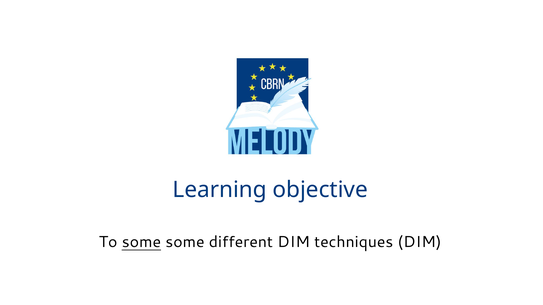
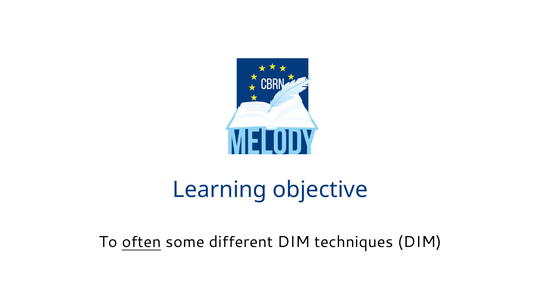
To some: some -> often
